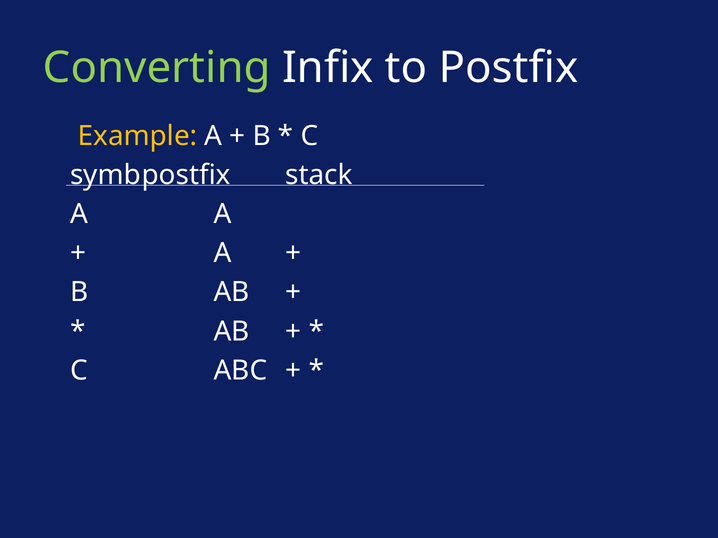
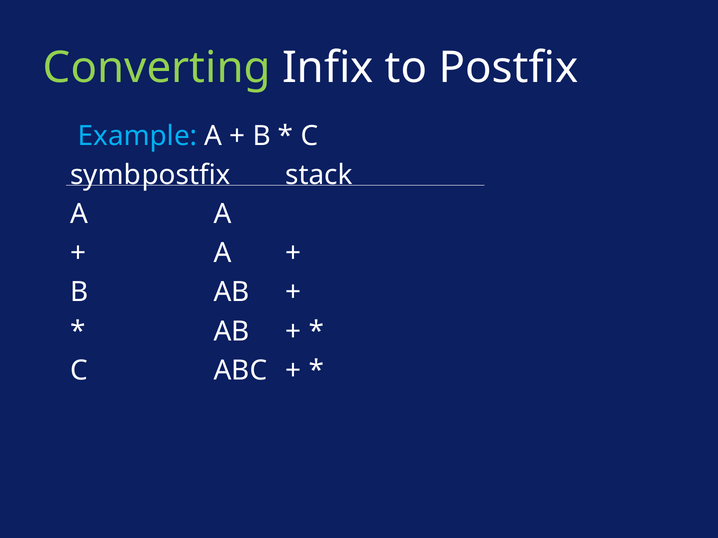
Example colour: yellow -> light blue
